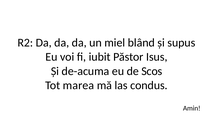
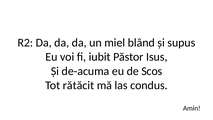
marea: marea -> rătăcit
